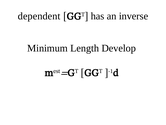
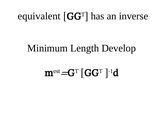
dependent: dependent -> equivalent
